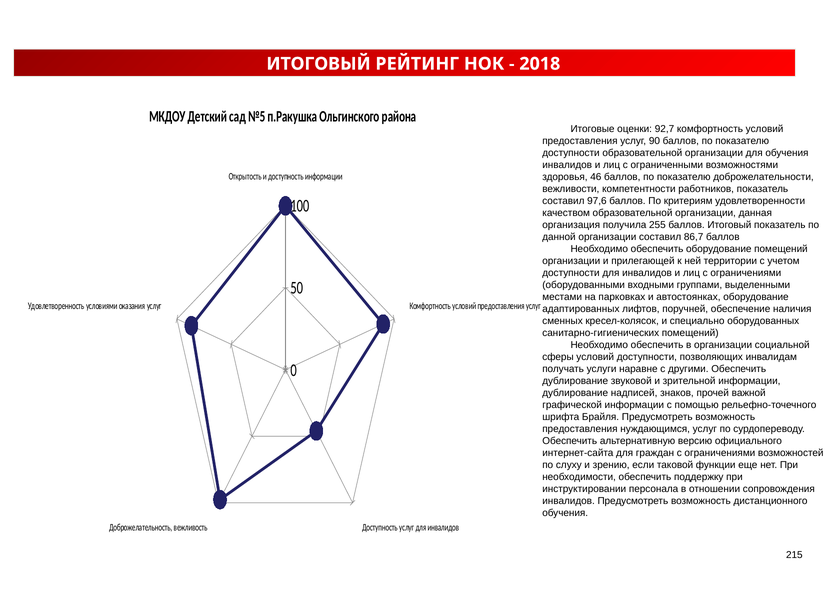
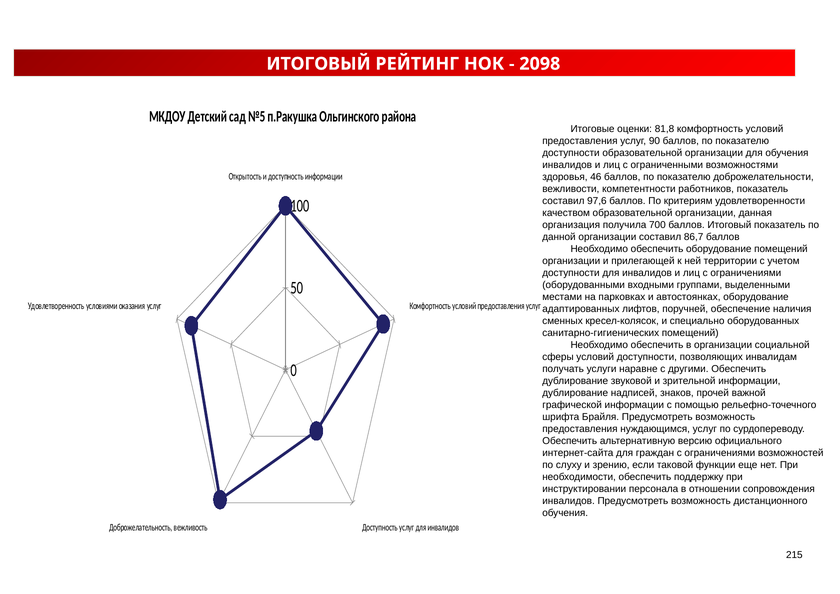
2018: 2018 -> 2098
92,7: 92,7 -> 81,8
255: 255 -> 700
